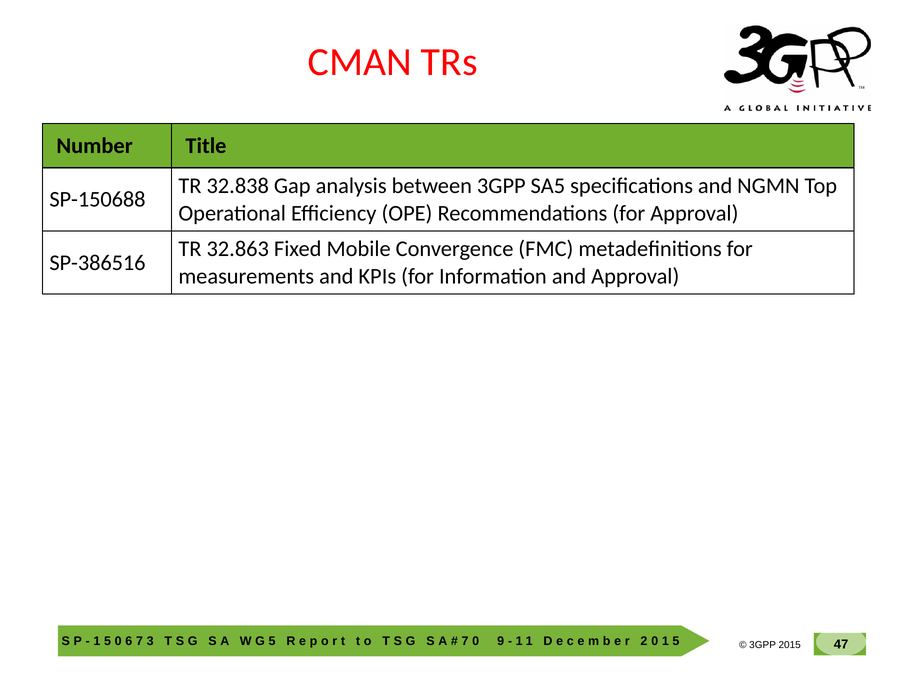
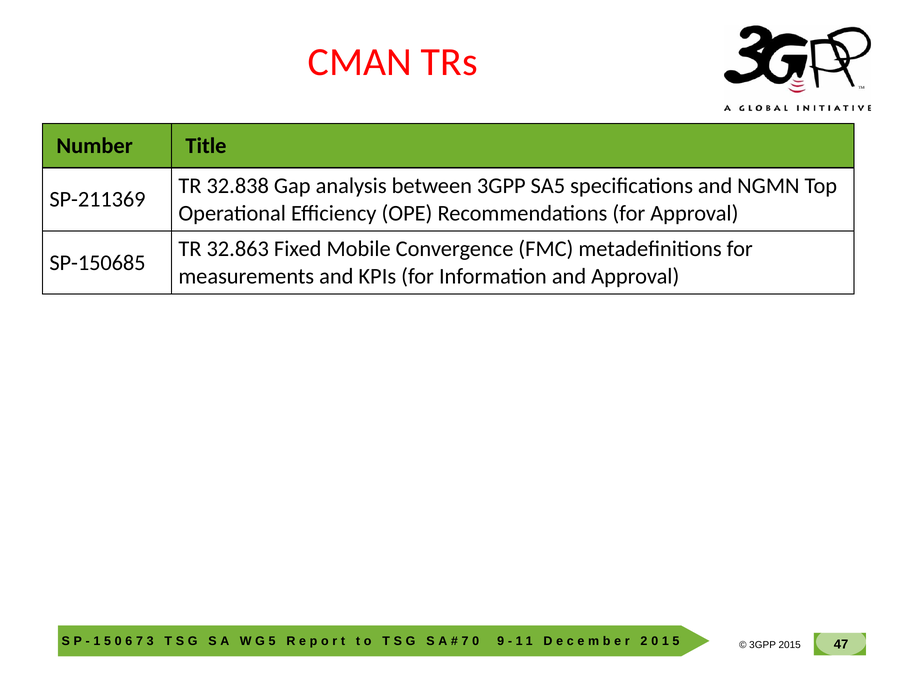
SP-150688: SP-150688 -> SP-211369
SP-386516: SP-386516 -> SP-150685
